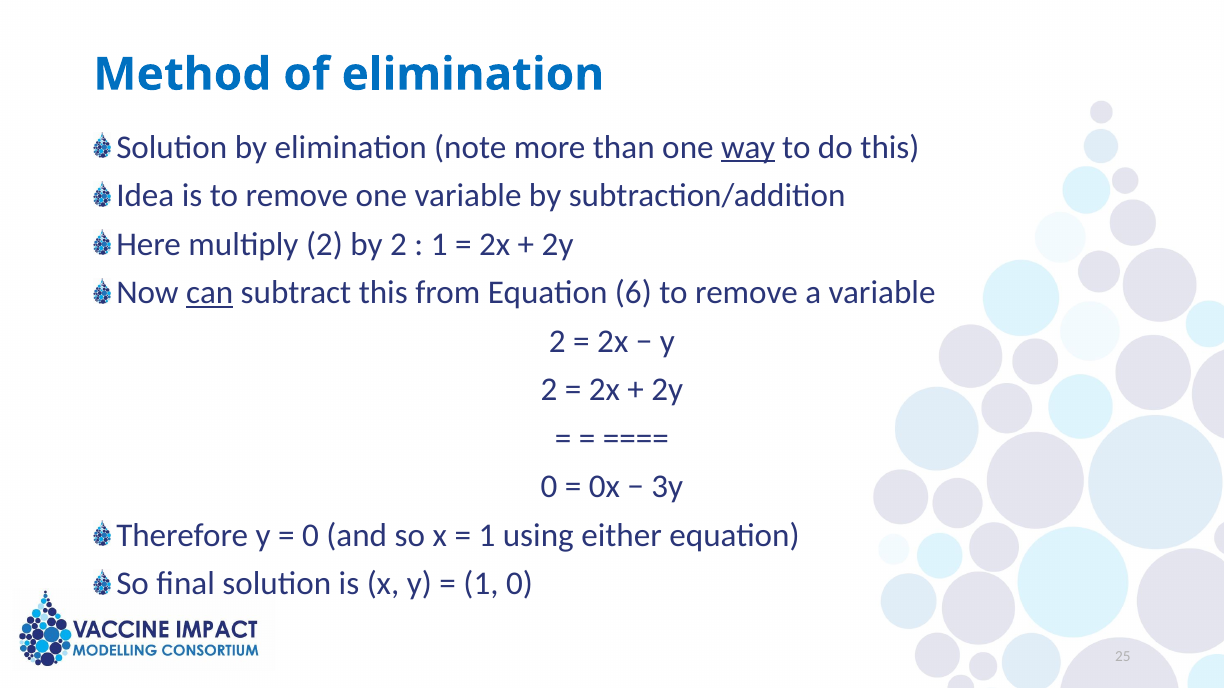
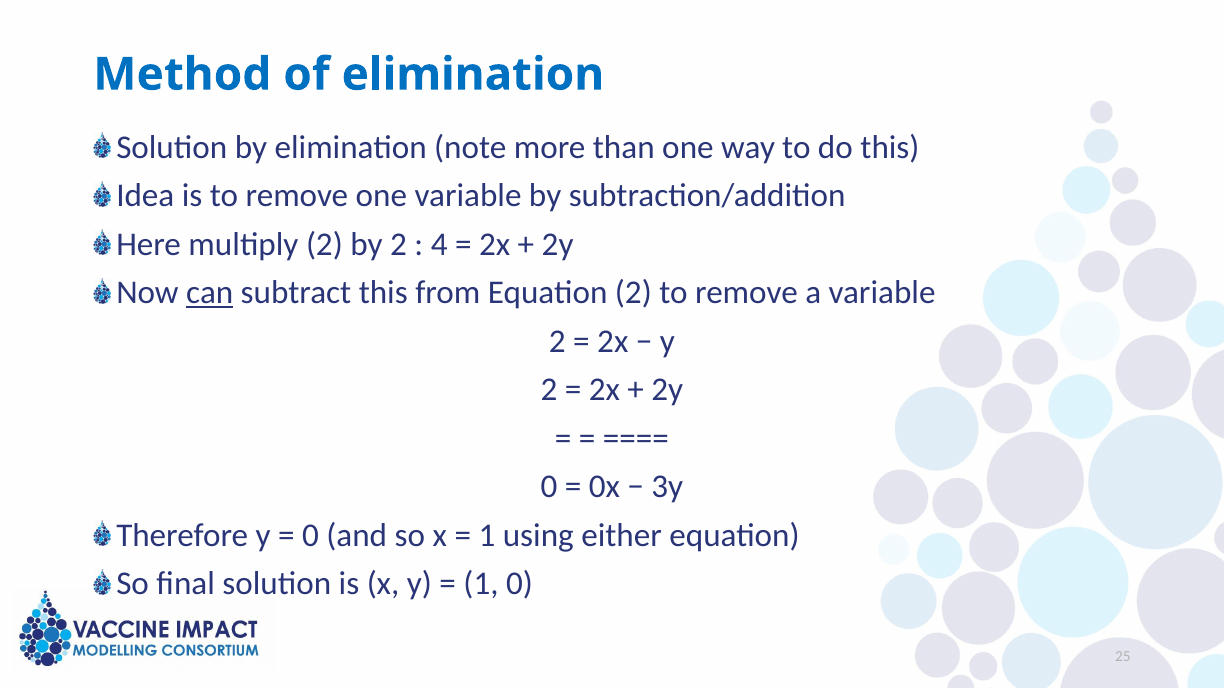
way underline: present -> none
1 at (439, 244): 1 -> 4
Equation 6: 6 -> 2
